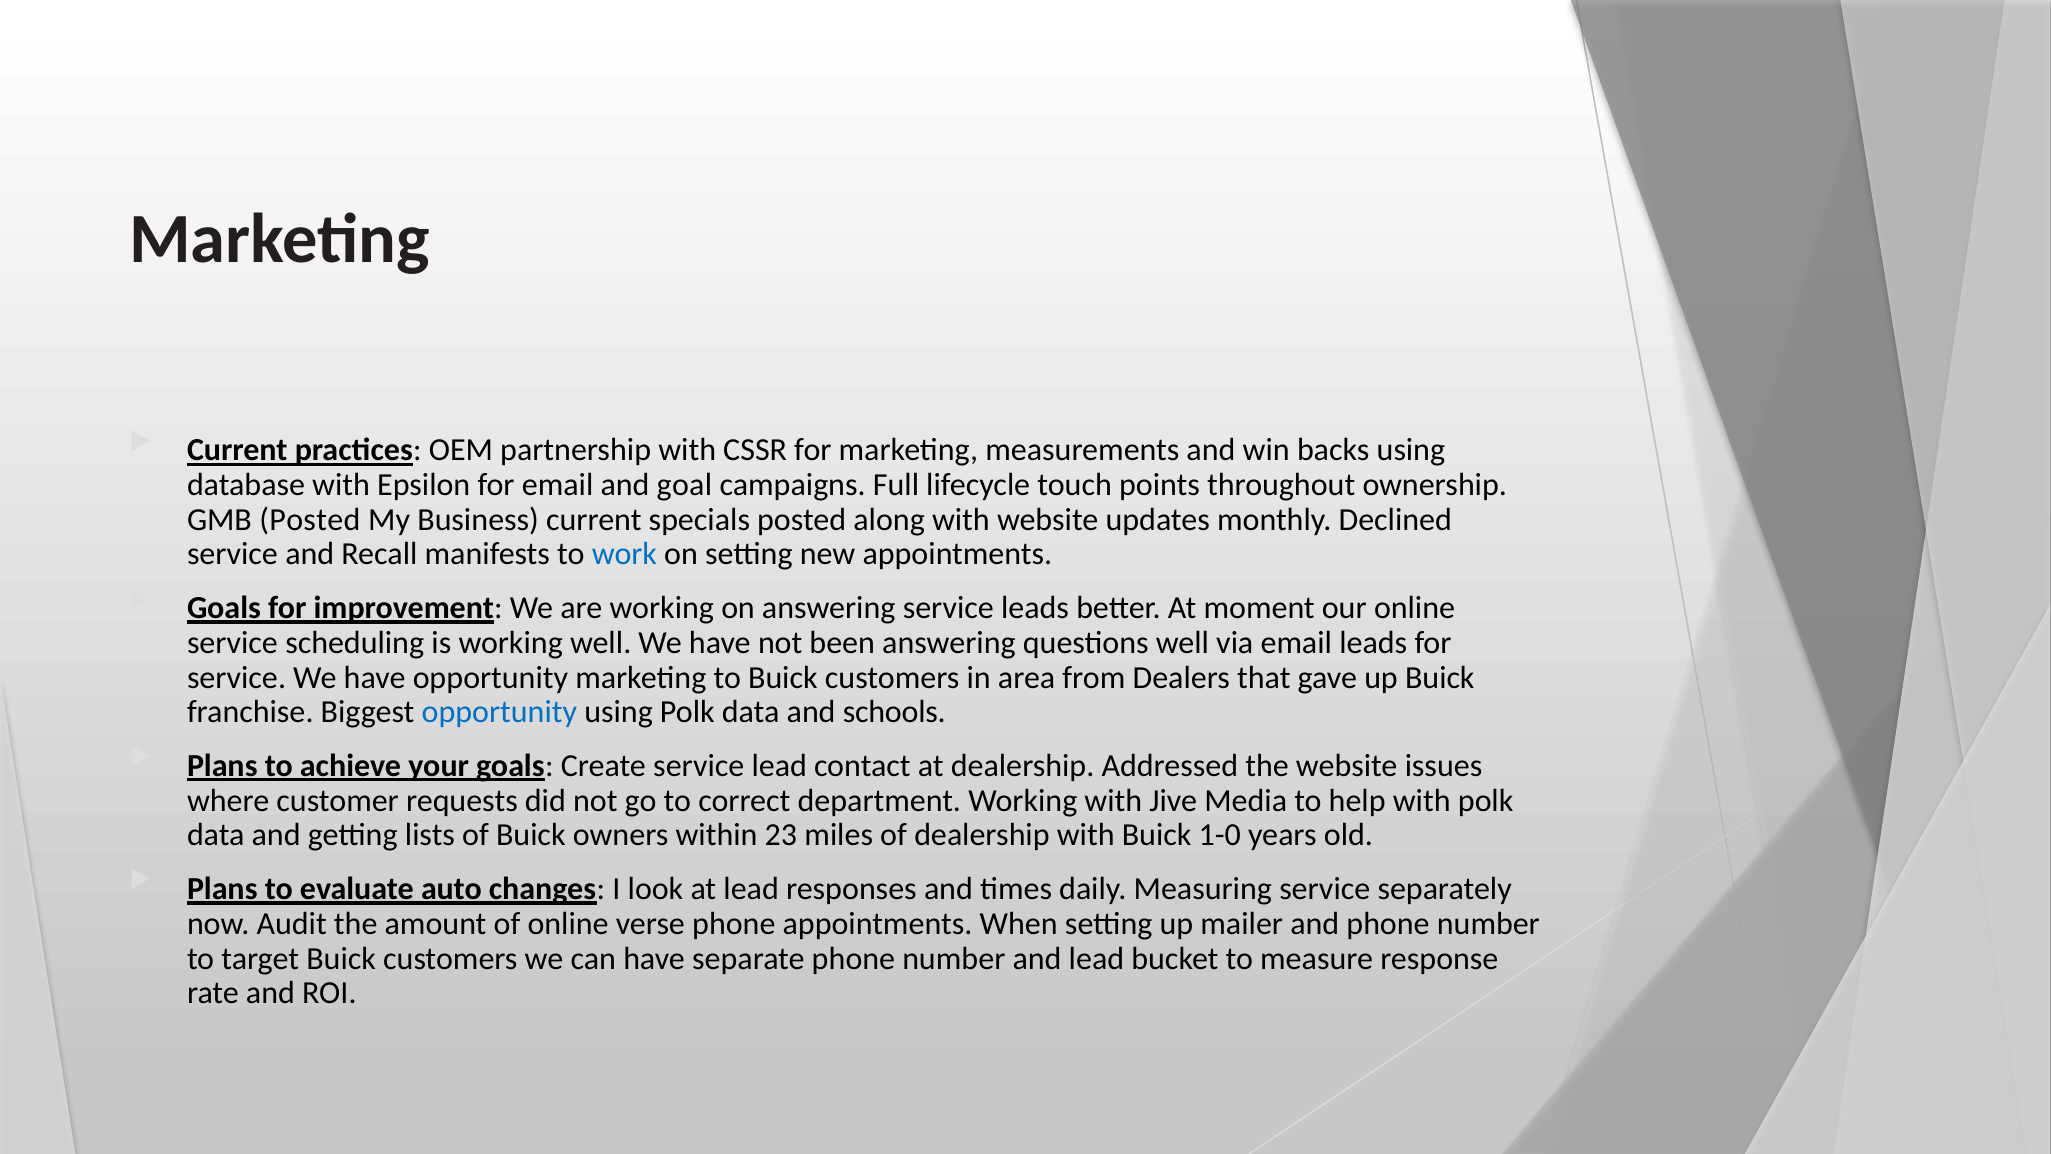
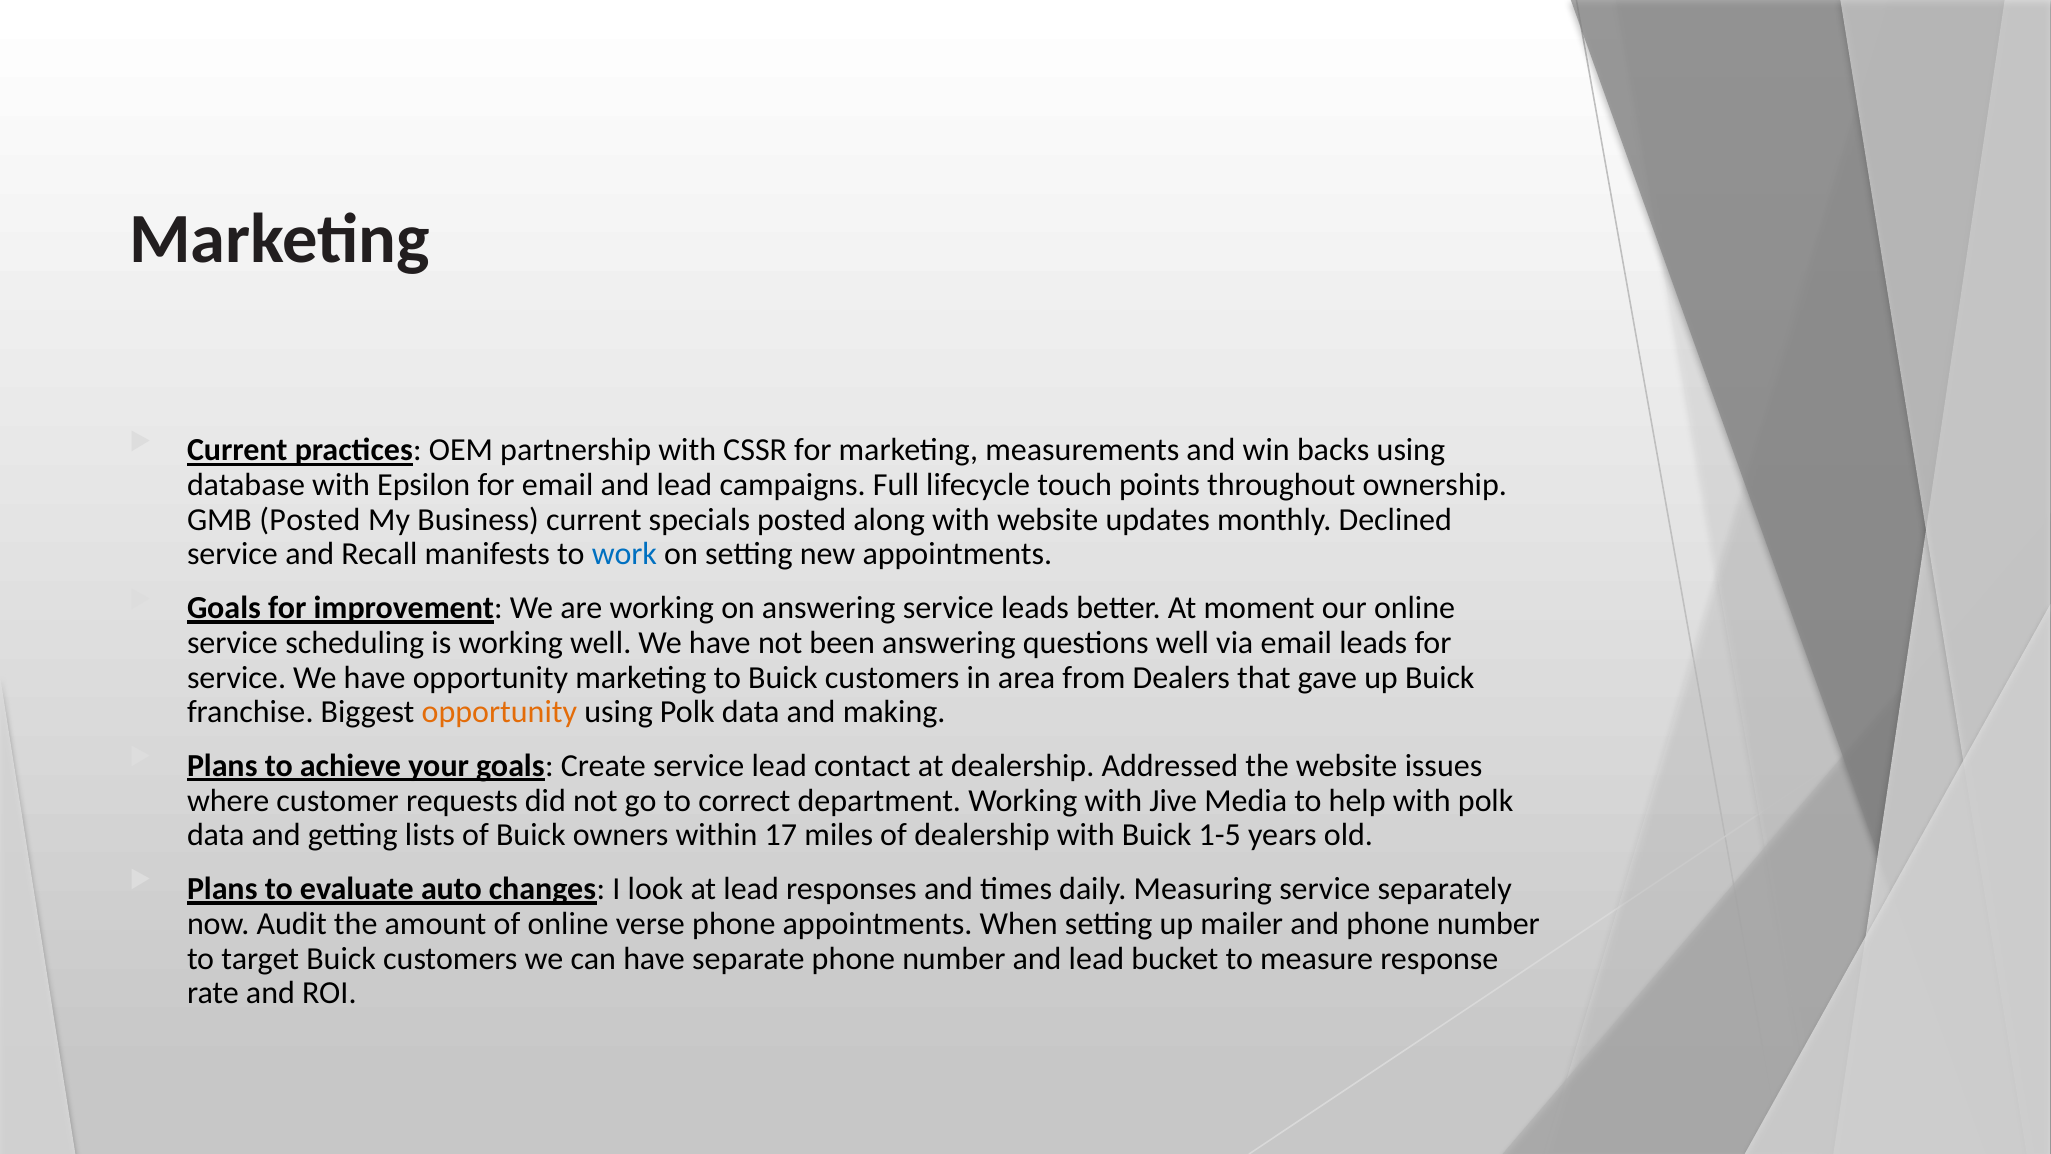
email and goal: goal -> lead
opportunity at (499, 712) colour: blue -> orange
schools: schools -> making
23: 23 -> 17
1-0: 1-0 -> 1-5
